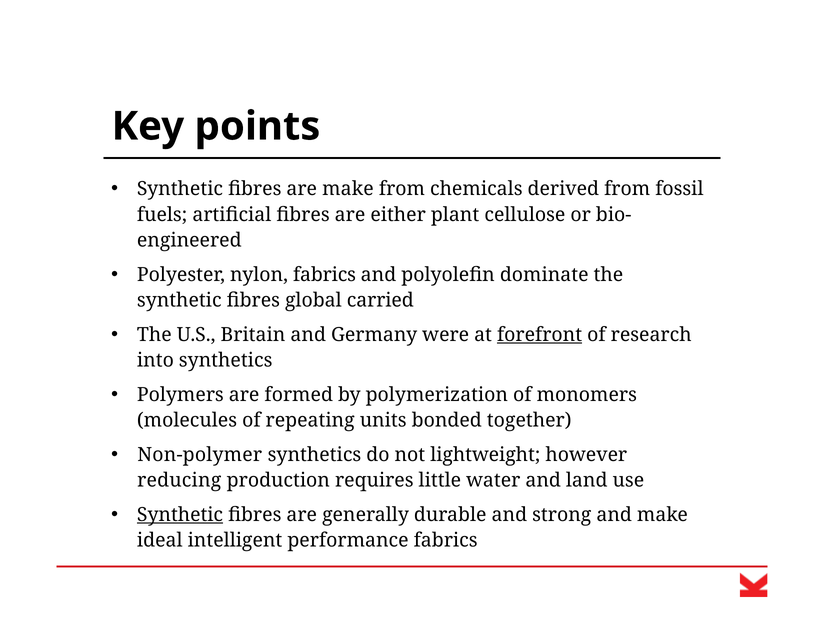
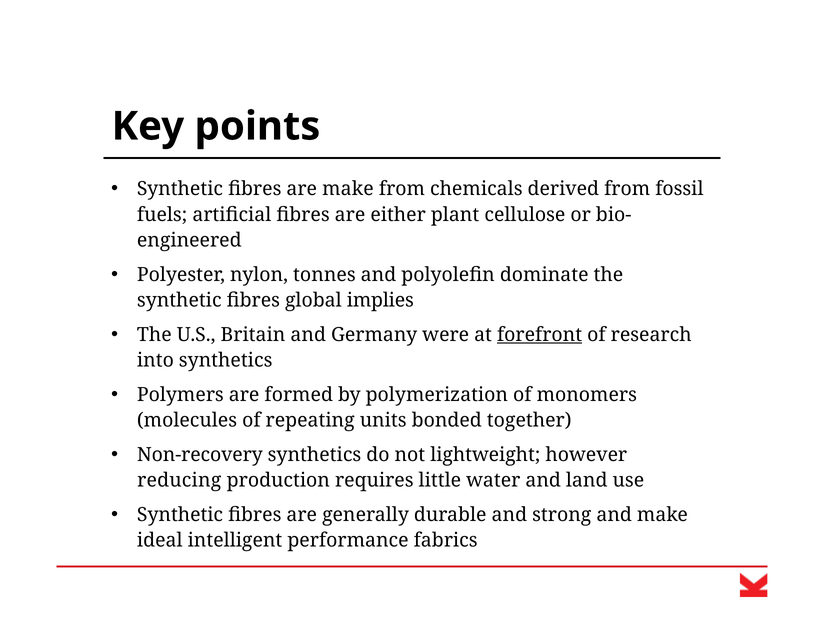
nylon fabrics: fabrics -> tonnes
carried: carried -> implies
Non-polymer: Non-polymer -> Non-recovery
Synthetic at (180, 515) underline: present -> none
